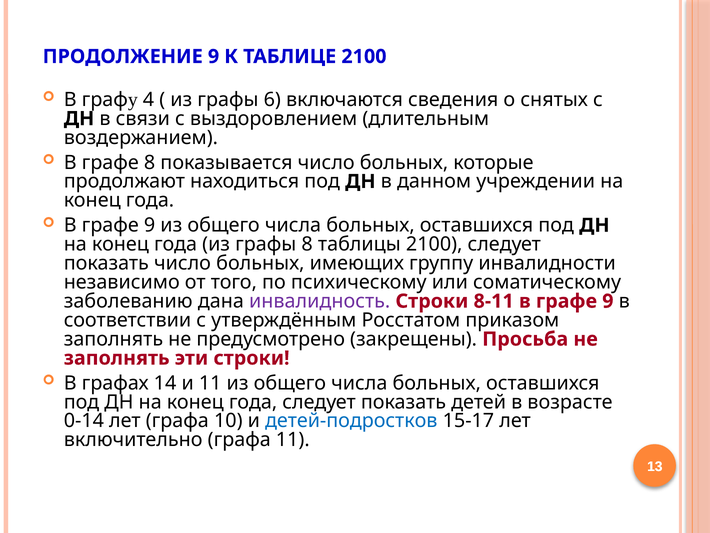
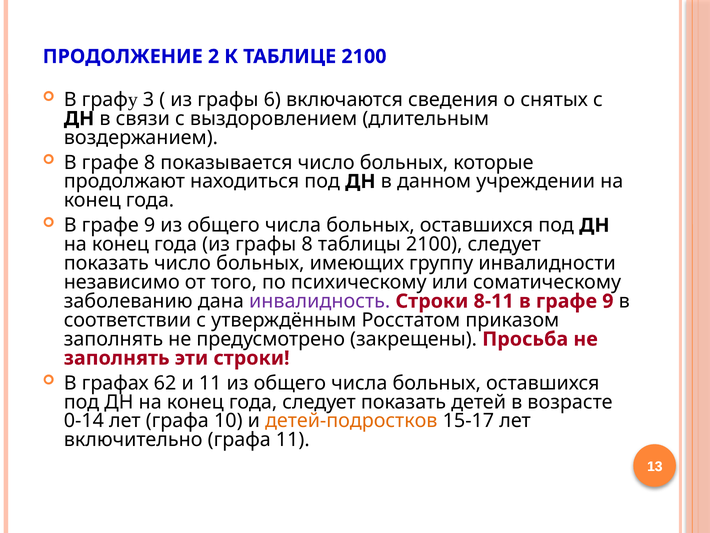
ПРОДОЛЖЕНИЕ 9: 9 -> 2
4: 4 -> 3
14: 14 -> 62
детей-подростков colour: blue -> orange
